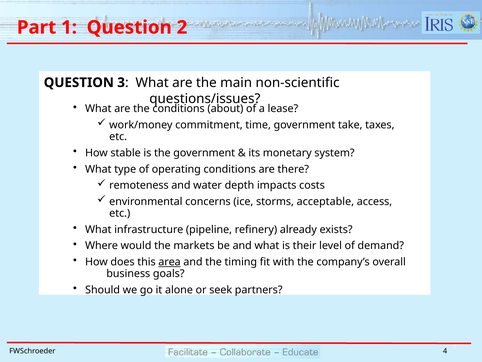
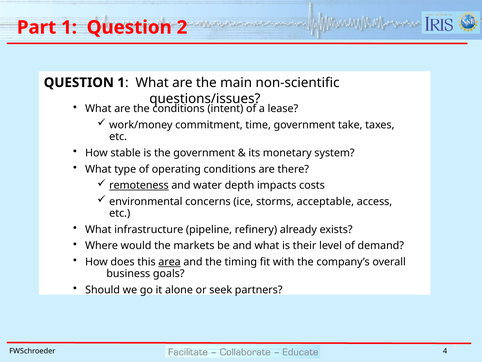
QUESTION 3: 3 -> 1
about: about -> intent
remoteness underline: none -> present
